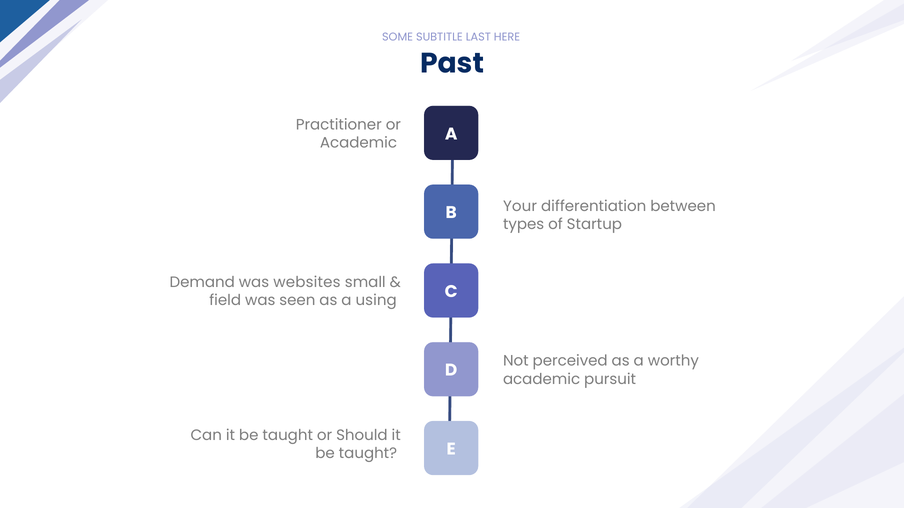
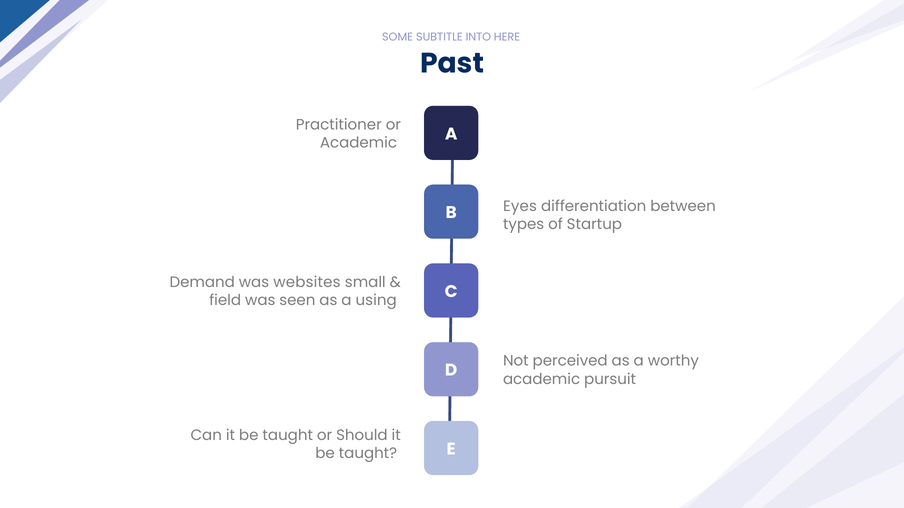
LAST: LAST -> INTO
Your: Your -> Eyes
